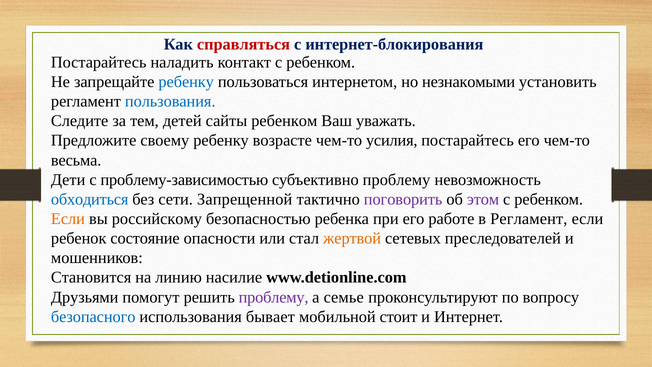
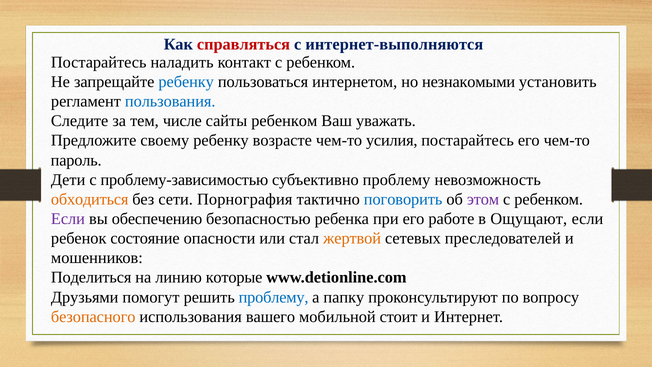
интернет-блокирования: интернет-блокирования -> интернет-выполняются
детей: детей -> числе
весьма: весьма -> пароль
обходиться colour: blue -> orange
Запрещенной: Запрещенной -> Порнография
поговорить colour: purple -> blue
Если at (68, 219) colour: orange -> purple
российскому: российскому -> обеспечению
в Регламент: Регламент -> Ощущают
Становится: Становится -> Поделиться
насилие: насилие -> которые
проблему at (274, 297) colour: purple -> blue
семье: семье -> папку
безопасного colour: blue -> orange
бывает: бывает -> вашего
